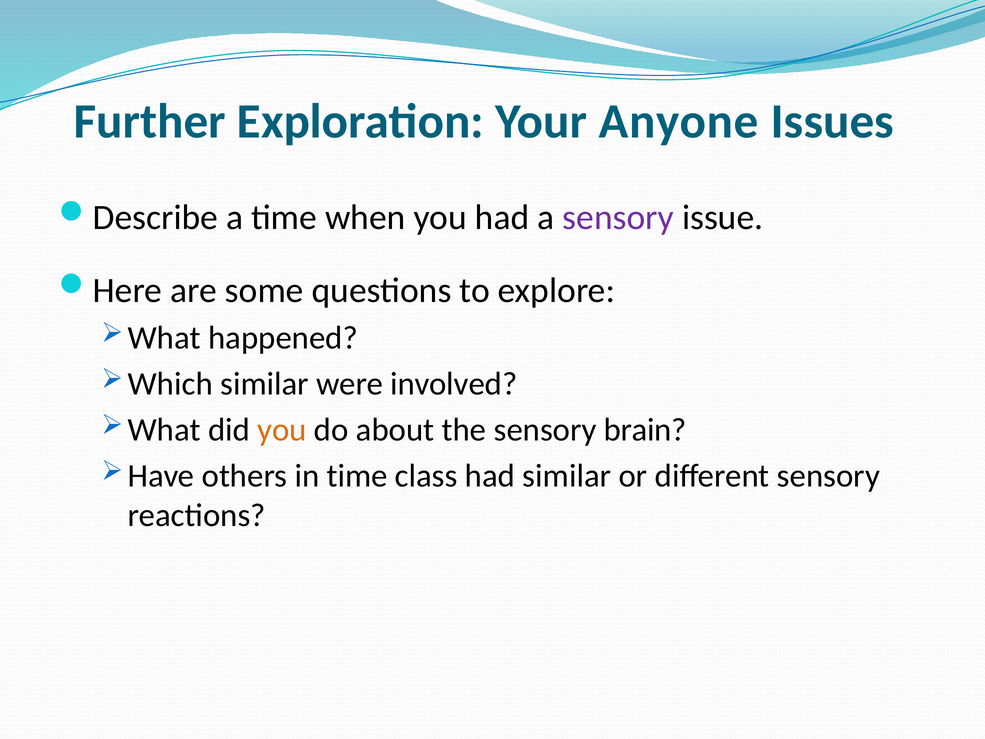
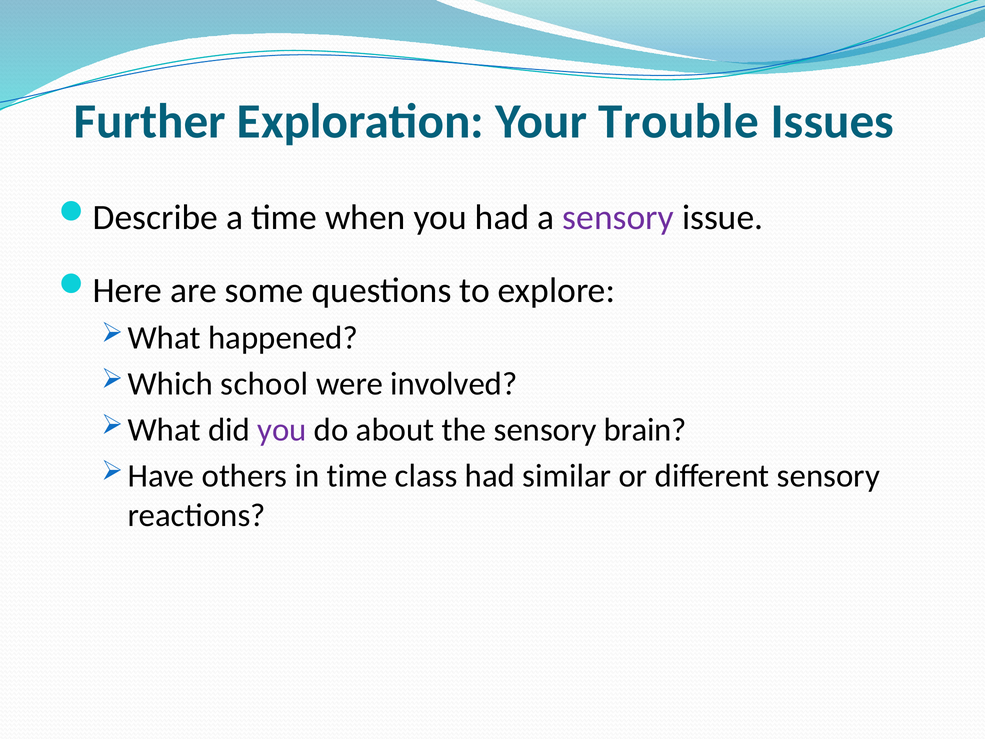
Anyone: Anyone -> Trouble
similar at (265, 384): similar -> school
you at (282, 430) colour: orange -> purple
